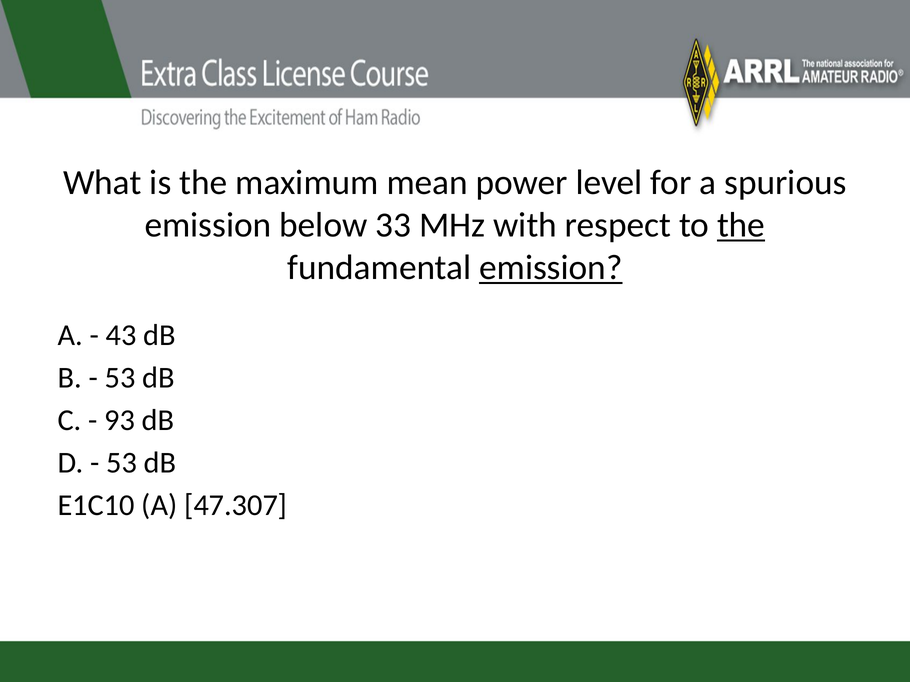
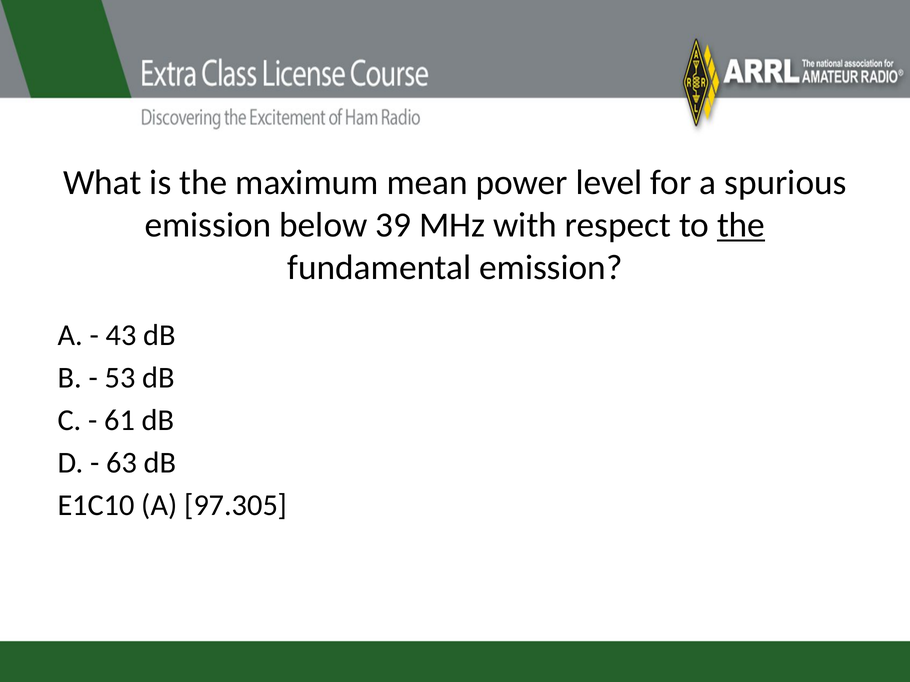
33: 33 -> 39
emission at (551, 268) underline: present -> none
93: 93 -> 61
53 at (122, 463): 53 -> 63
47.307: 47.307 -> 97.305
